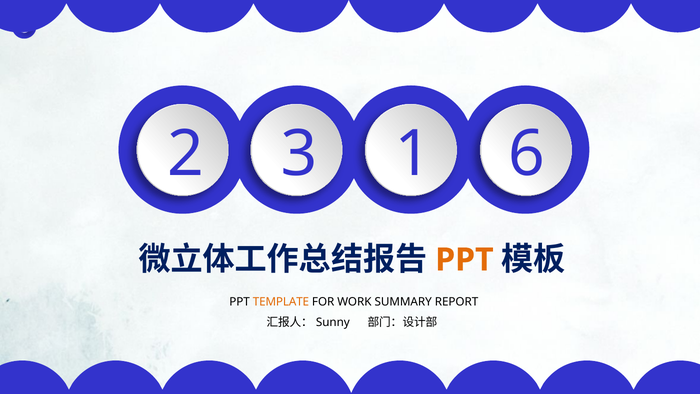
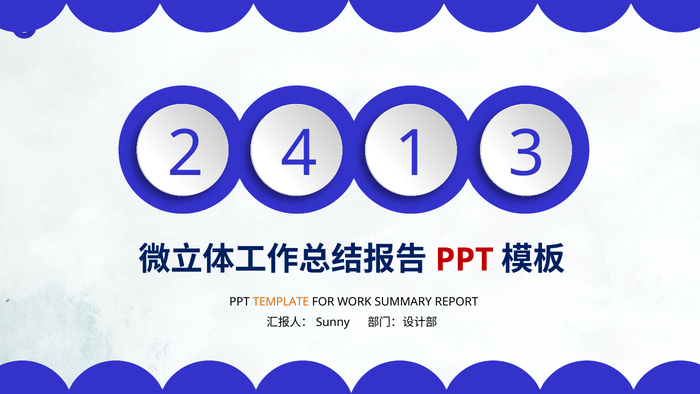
3: 3 -> 4
6: 6 -> 3
PPT at (464, 260) colour: orange -> red
